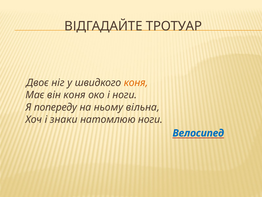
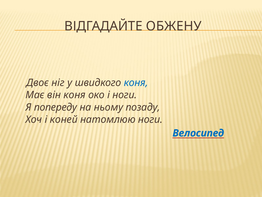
ТРОТУАР: ТРОТУАР -> ОБЖЕНУ
коня at (136, 83) colour: orange -> blue
вільна: вільна -> позаду
знаки: знаки -> коней
